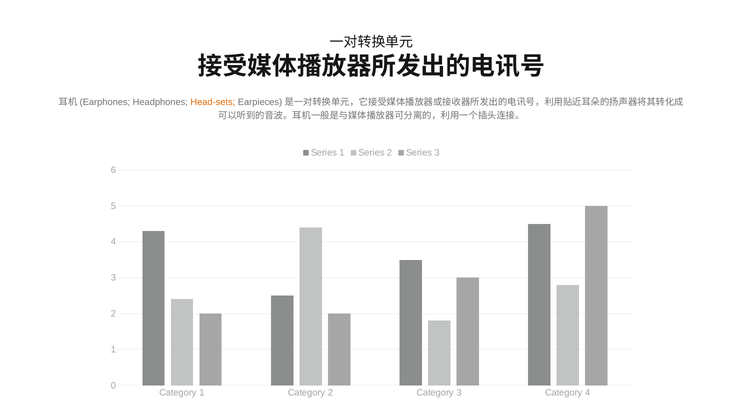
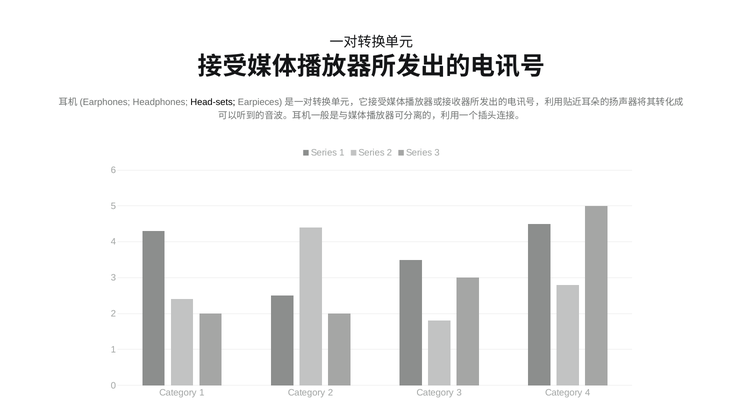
Head-sets colour: orange -> black
